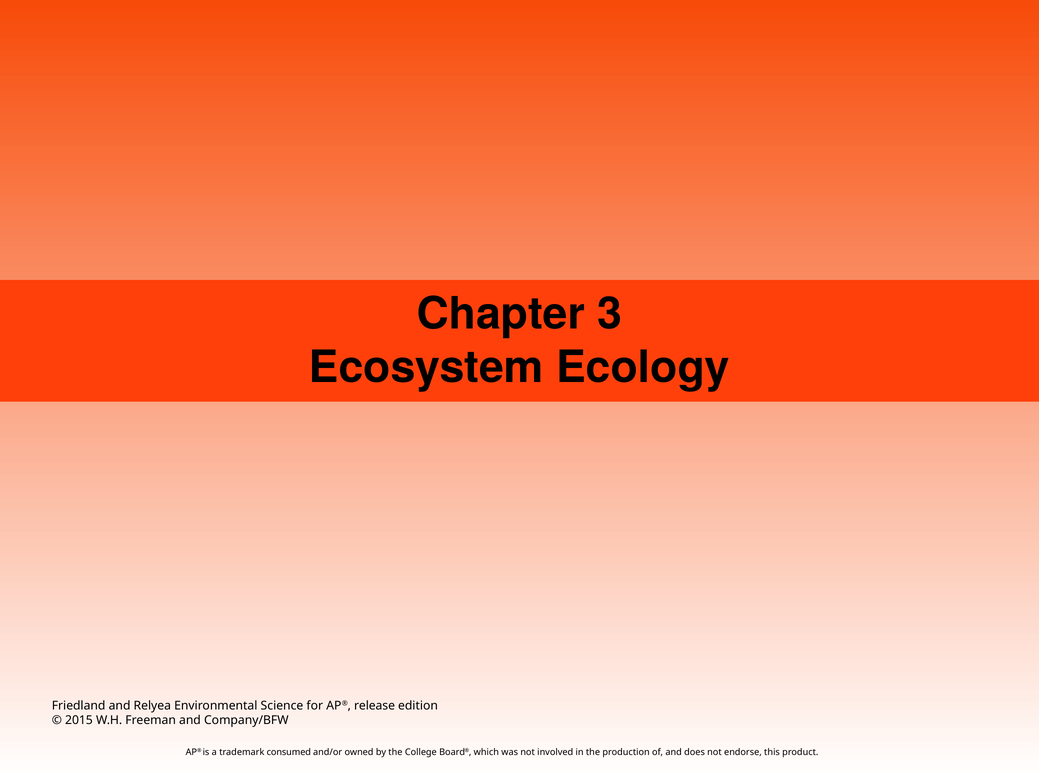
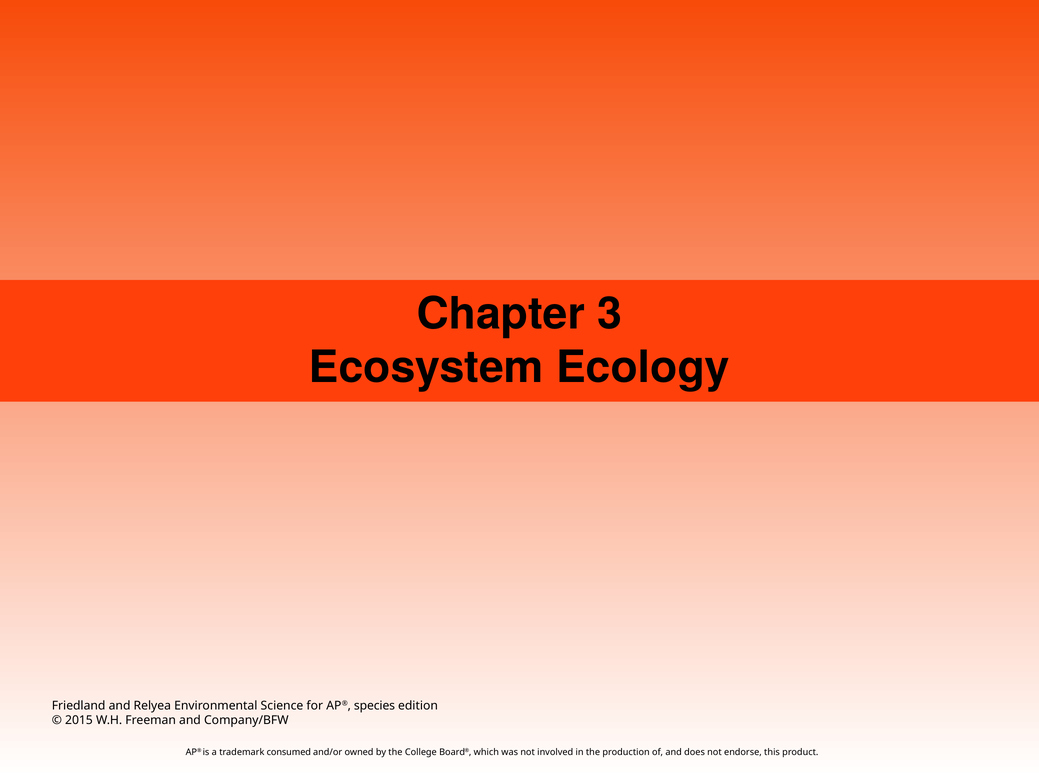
release: release -> species
